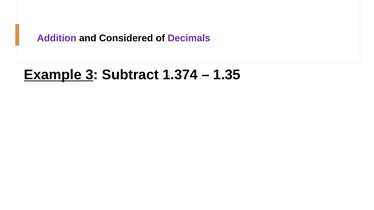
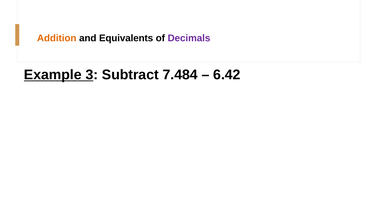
Addition colour: purple -> orange
Considered: Considered -> Equivalents
1.374: 1.374 -> 7.484
1.35: 1.35 -> 6.42
